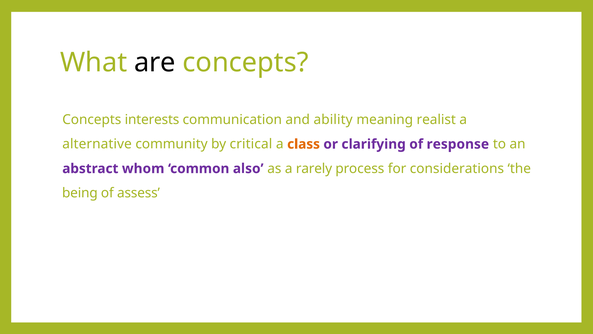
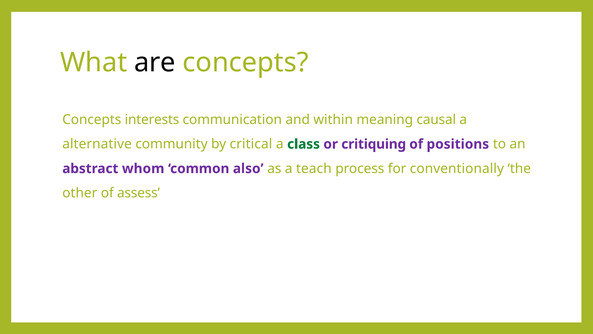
ability: ability -> within
realist: realist -> causal
class colour: orange -> green
clarifying: clarifying -> critiquing
response: response -> positions
rarely: rarely -> teach
considerations: considerations -> conventionally
being: being -> other
